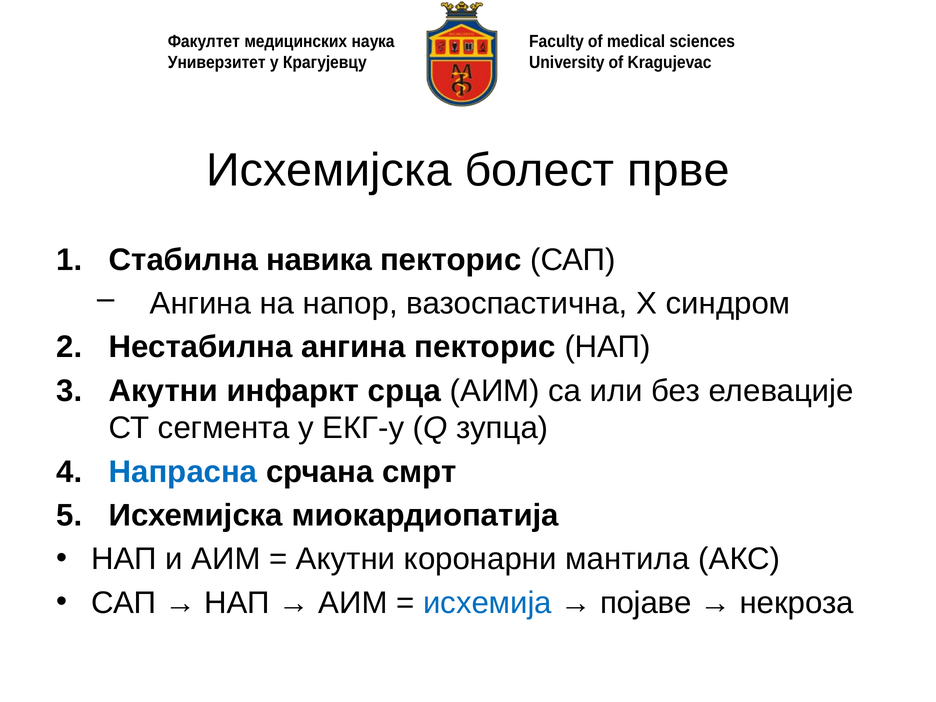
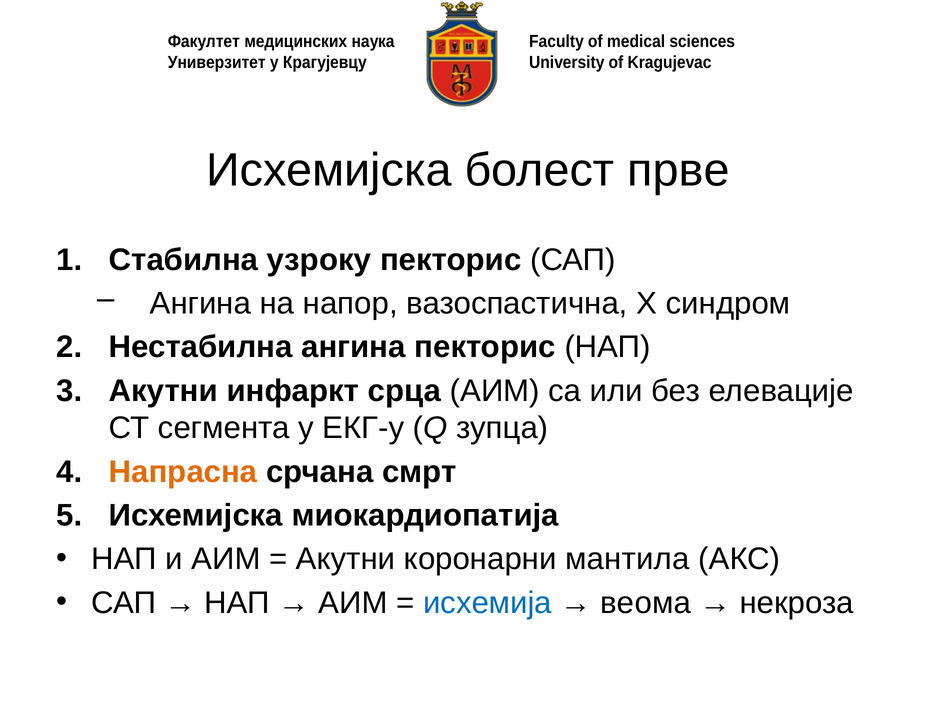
навика: навика -> узроку
Напрасна colour: blue -> orange
појаве: појаве -> веома
